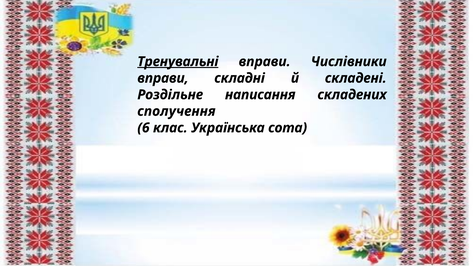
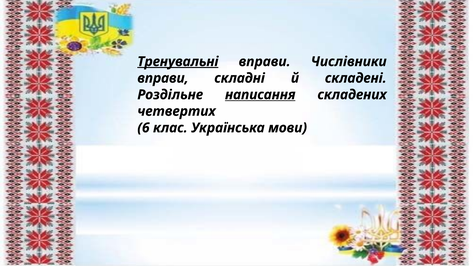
написання underline: none -> present
сполучення: сполучення -> четвертих
сота: сота -> мови
